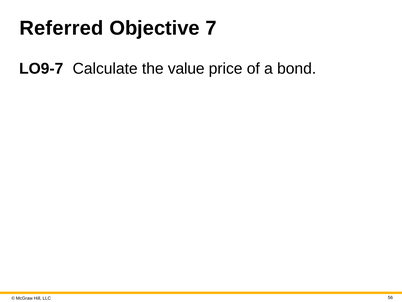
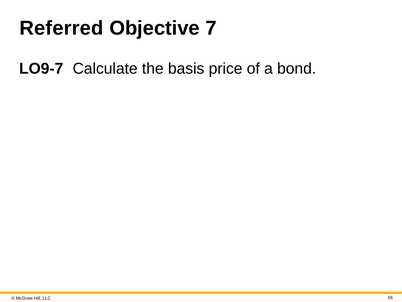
value: value -> basis
